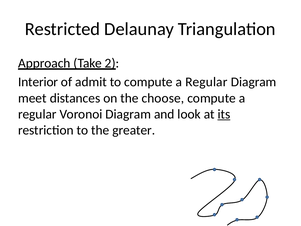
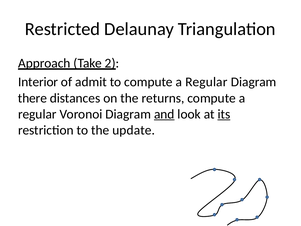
meet: meet -> there
choose: choose -> returns
and underline: none -> present
greater: greater -> update
